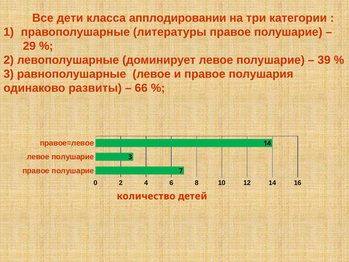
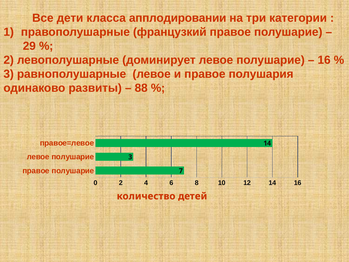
литературы: литературы -> французкий
39 at (324, 60): 39 -> 16
66: 66 -> 88
